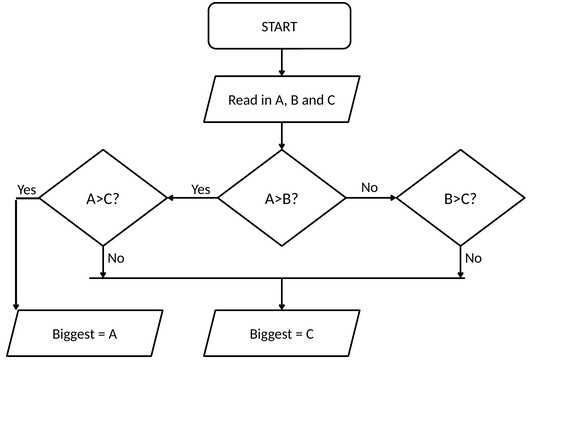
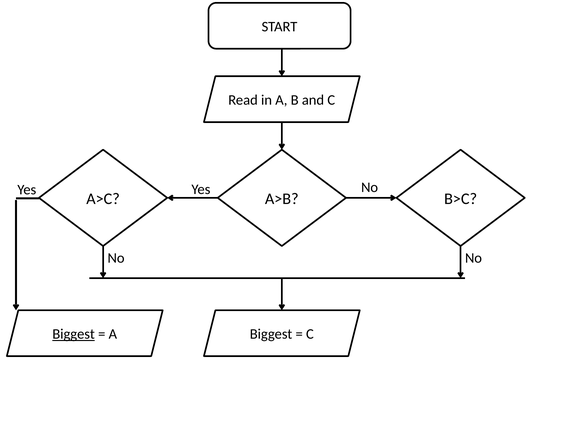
Biggest at (74, 334) underline: none -> present
